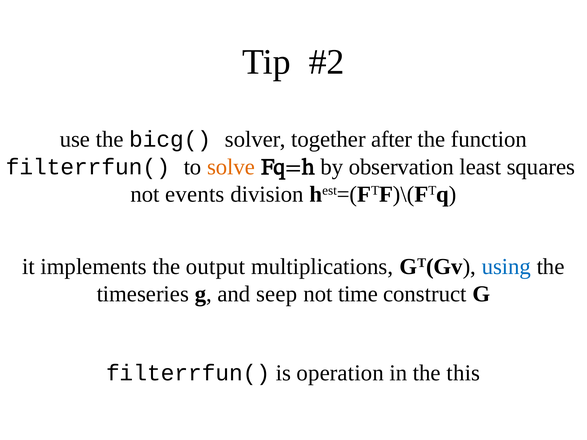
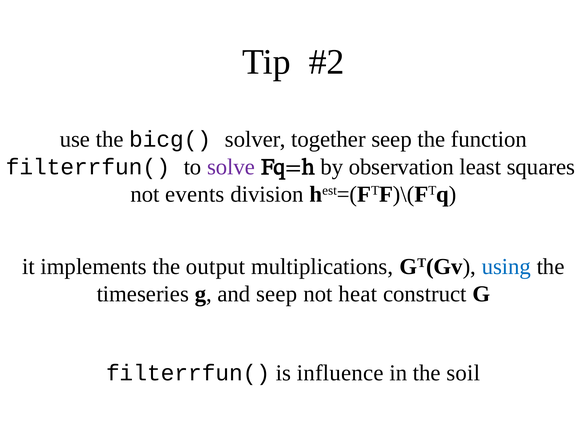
together after: after -> seep
solve colour: orange -> purple
time: time -> heat
operation: operation -> influence
this: this -> soil
